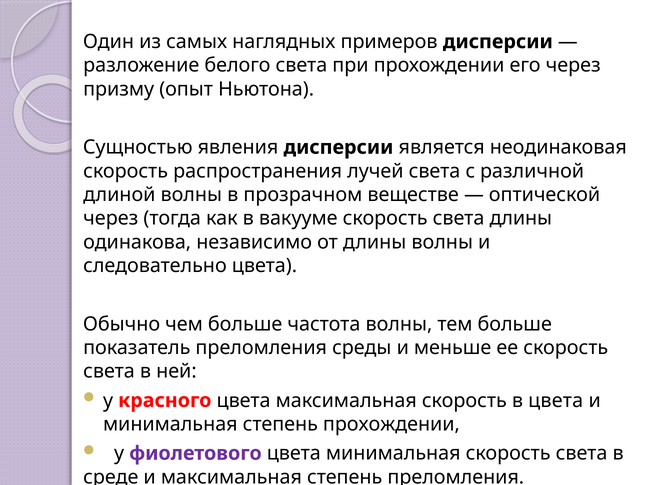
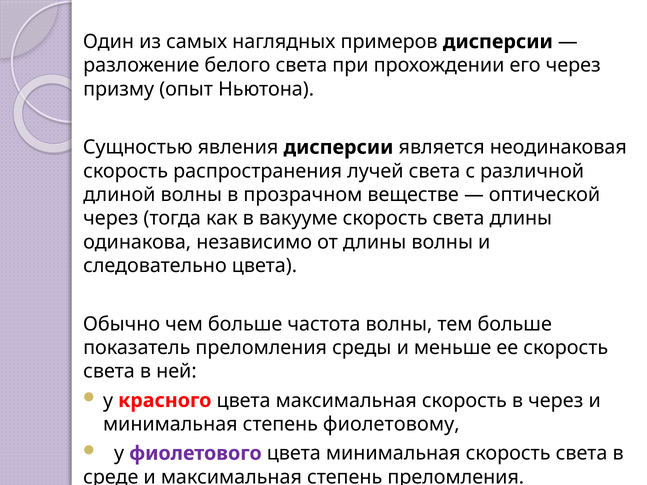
в цвета: цвета -> через
степень прохождении: прохождении -> фиолетовому
